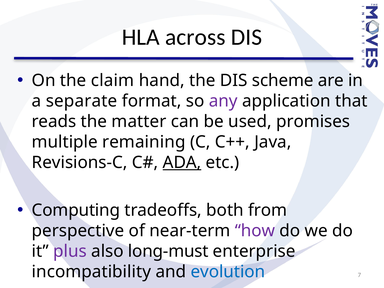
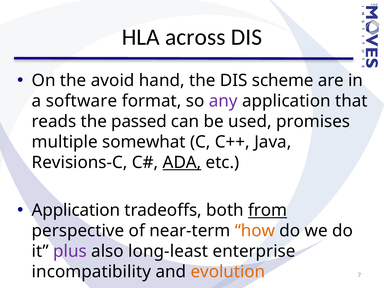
claim: claim -> avoid
separate: separate -> software
matter: matter -> passed
remaining: remaining -> somewhat
Computing at (76, 210): Computing -> Application
from underline: none -> present
how colour: purple -> orange
long-must: long-must -> long-least
evolution colour: blue -> orange
